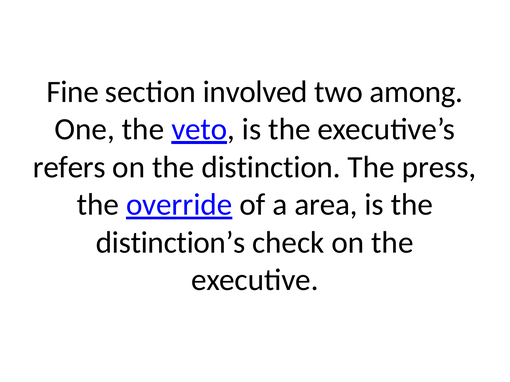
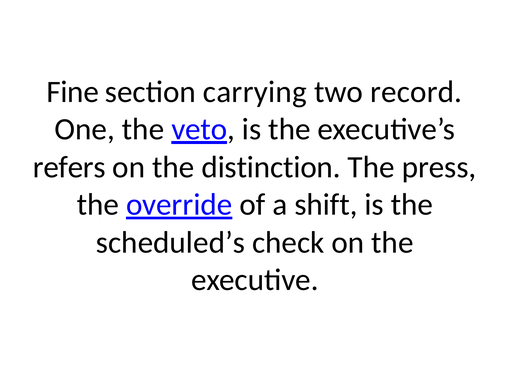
involved: involved -> carrying
among: among -> record
area: area -> shift
distinction’s: distinction’s -> scheduled’s
